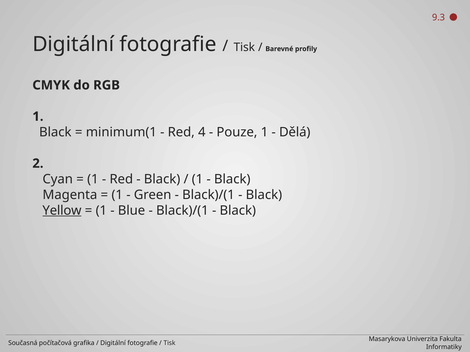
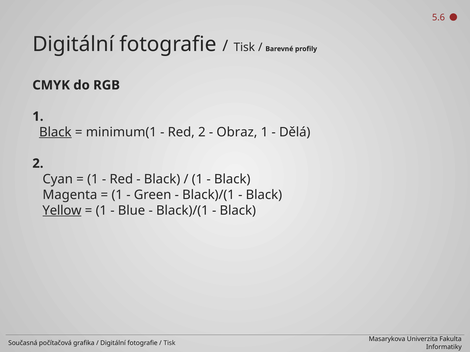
9.3: 9.3 -> 5.6
Black at (55, 132) underline: none -> present
Red 4: 4 -> 2
Pouze: Pouze -> Obraz
